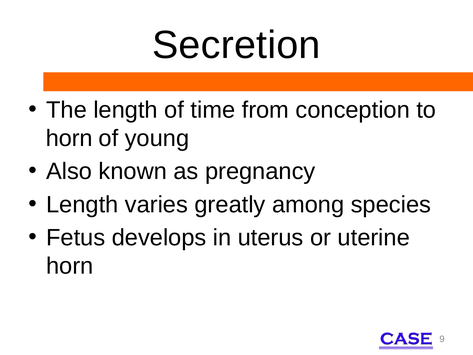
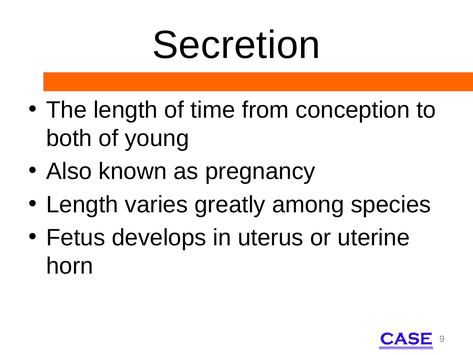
horn at (69, 138): horn -> both
